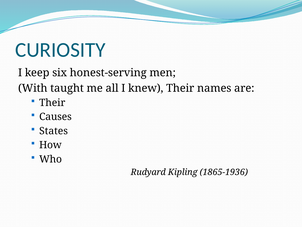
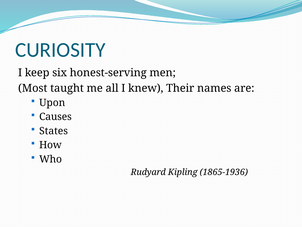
With: With -> Most
Their at (52, 102): Their -> Upon
